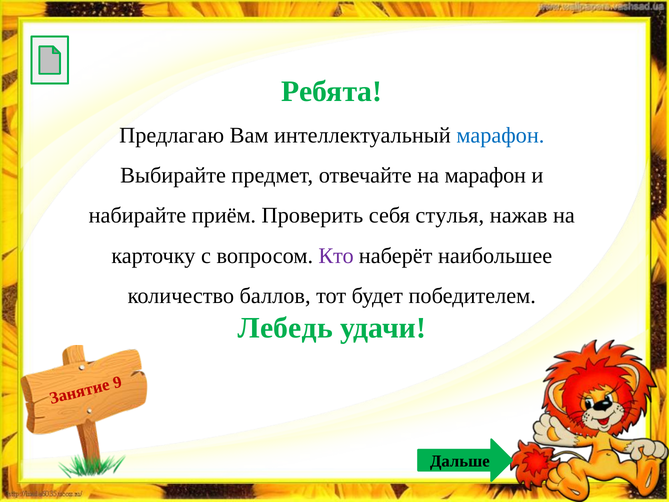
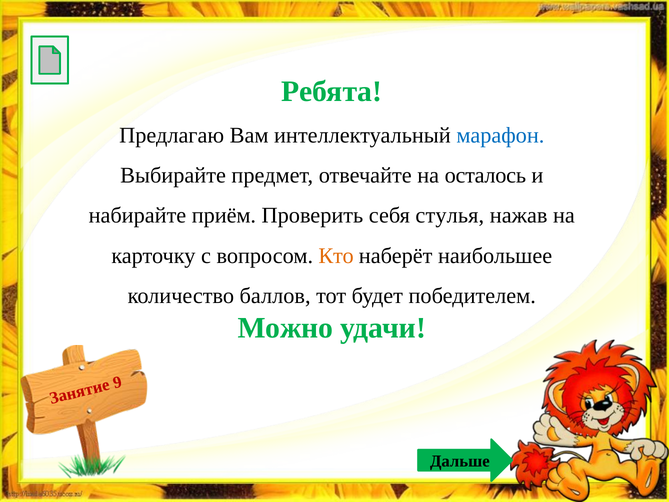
на марафон: марафон -> осталось
Кто colour: purple -> orange
Лебедь: Лебедь -> Можно
